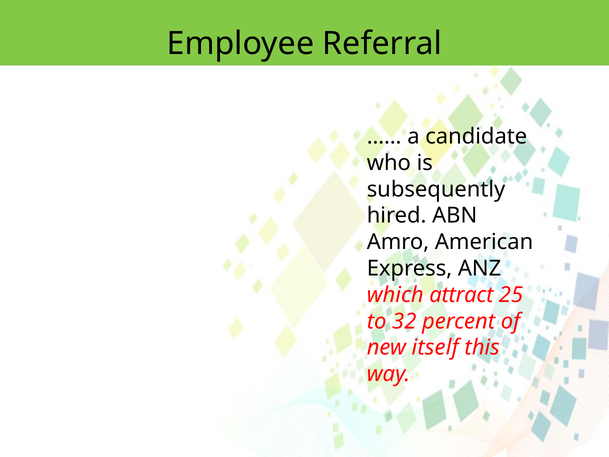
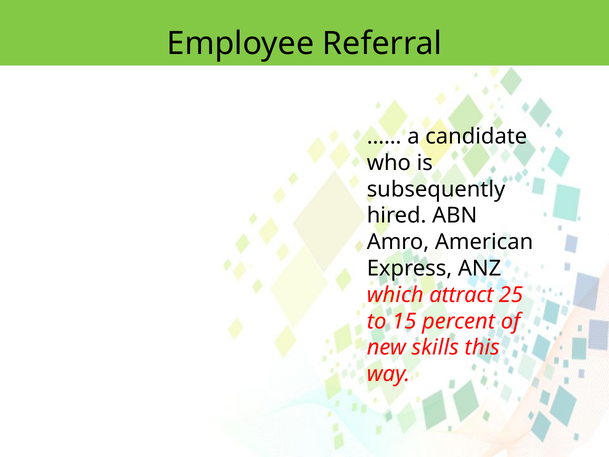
32: 32 -> 15
itself: itself -> skills
